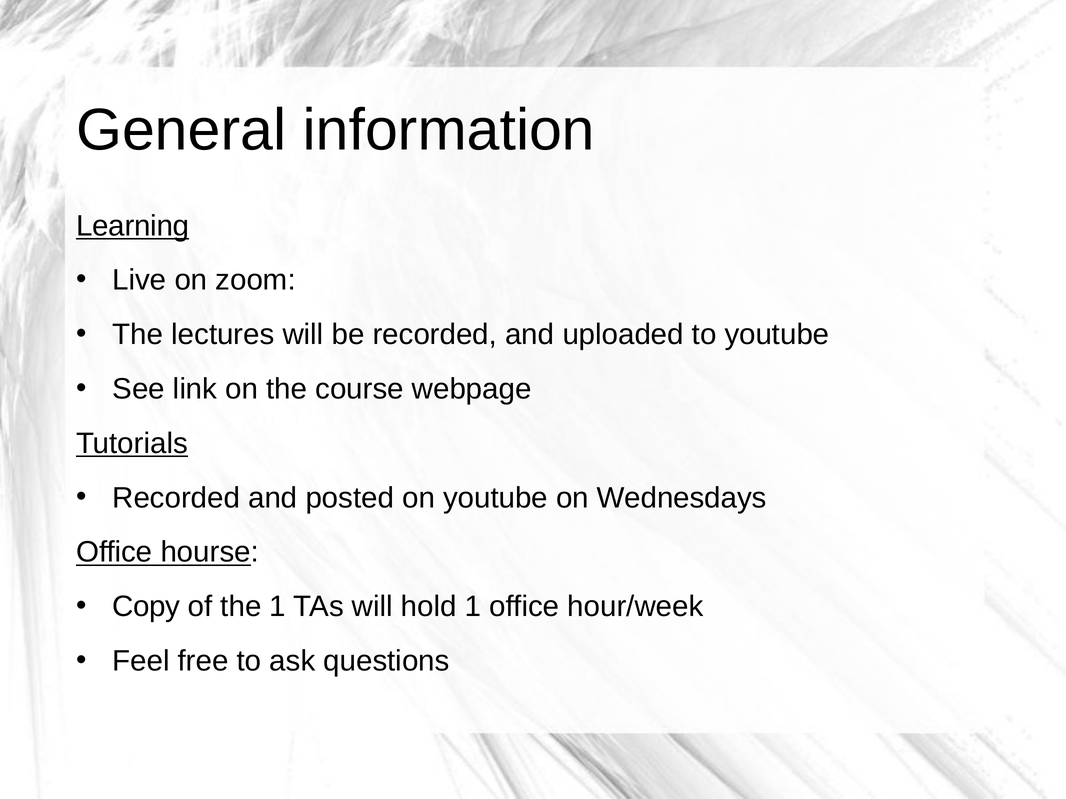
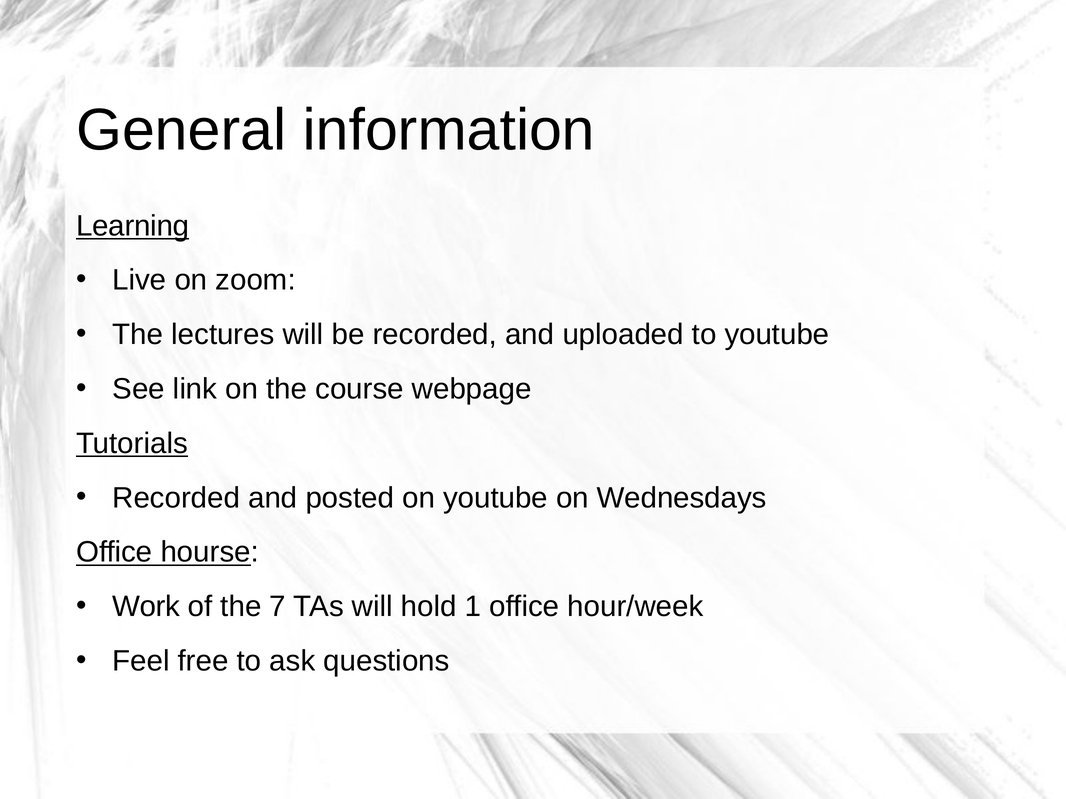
Copy: Copy -> Work
the 1: 1 -> 7
